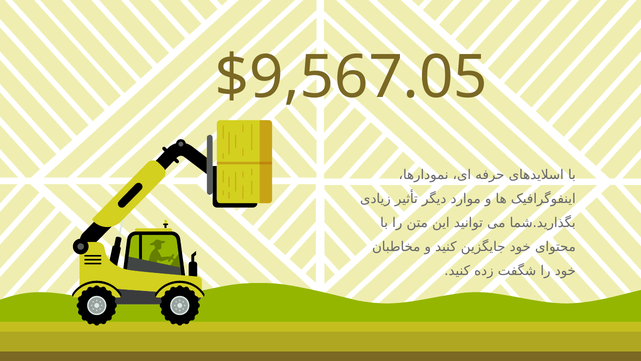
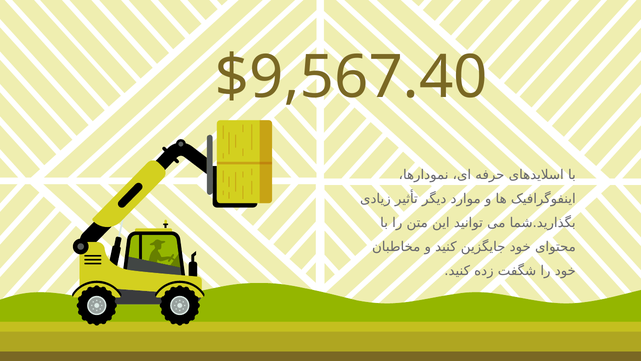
$9,567.05: $9,567.05 -> $9,567.40
